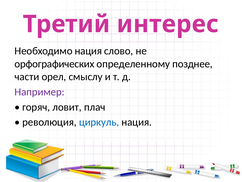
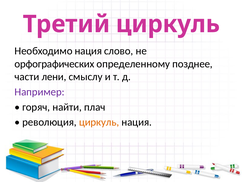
Третий интерес: интерес -> циркуль
орел: орел -> лени
ловит: ловит -> найти
циркуль at (99, 122) colour: blue -> orange
